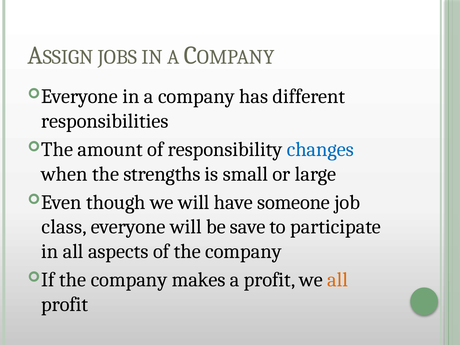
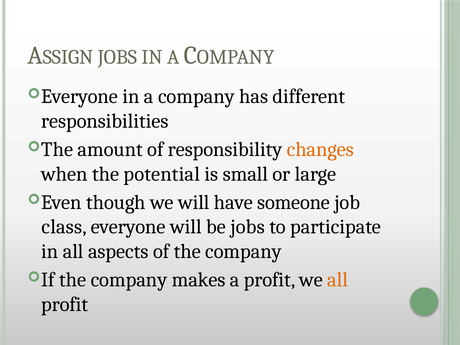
changes colour: blue -> orange
strengths: strengths -> potential
be save: save -> jobs
